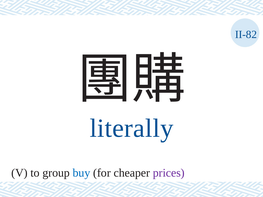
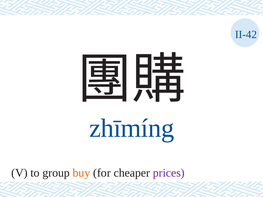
II-82: II-82 -> II-42
literally: literally -> zhīmíng
buy colour: blue -> orange
